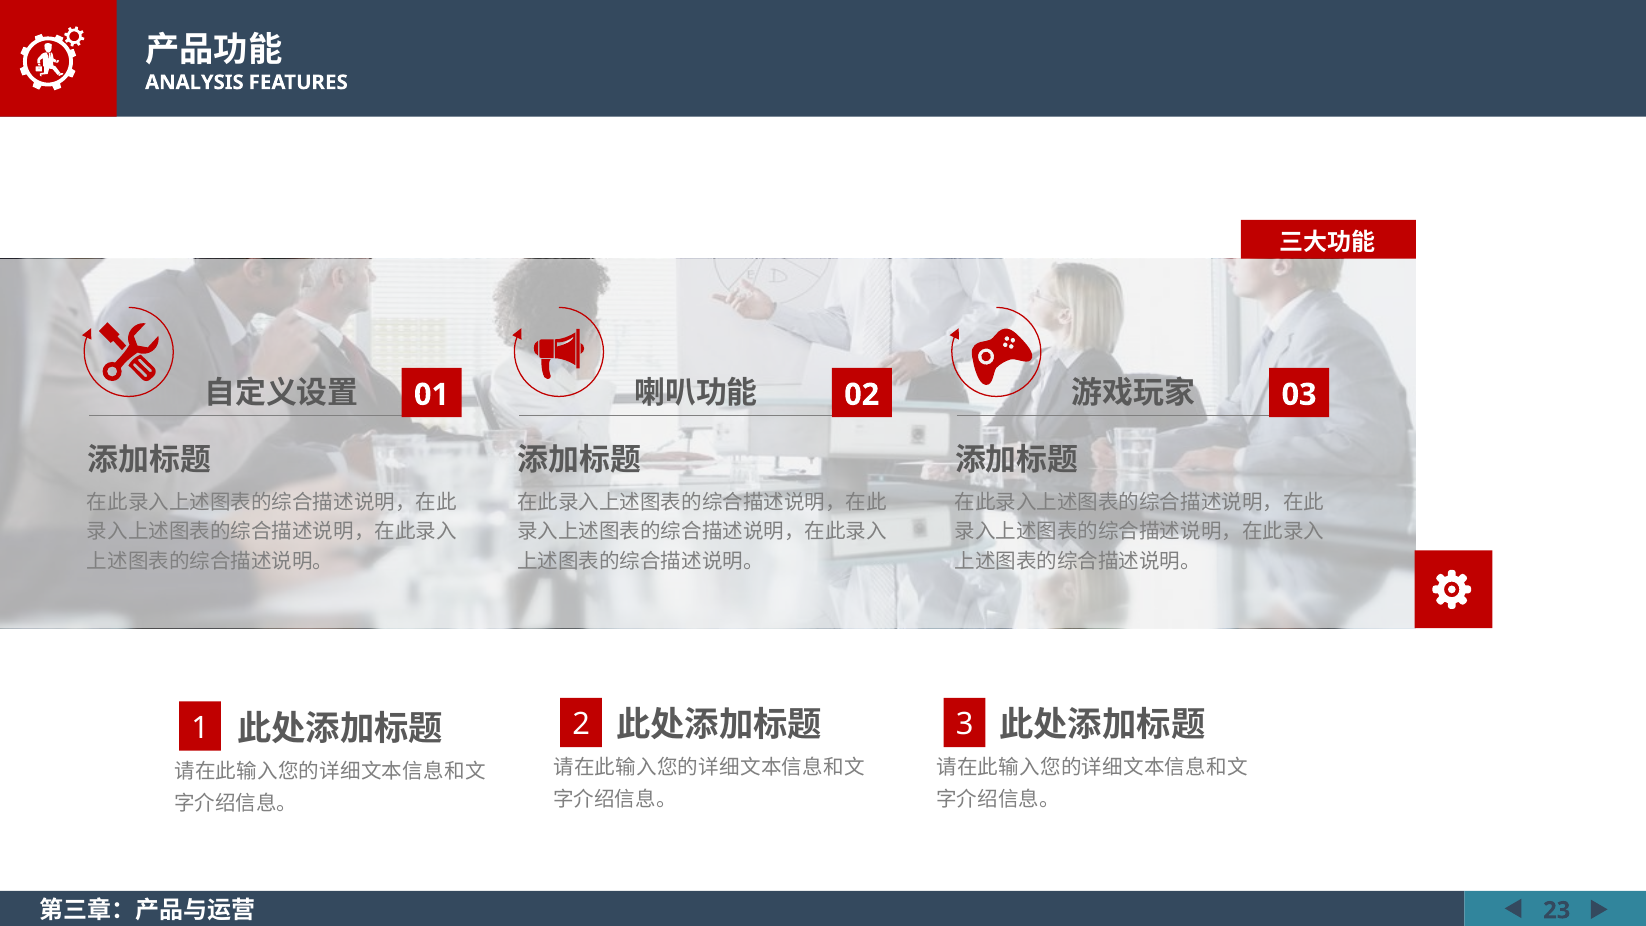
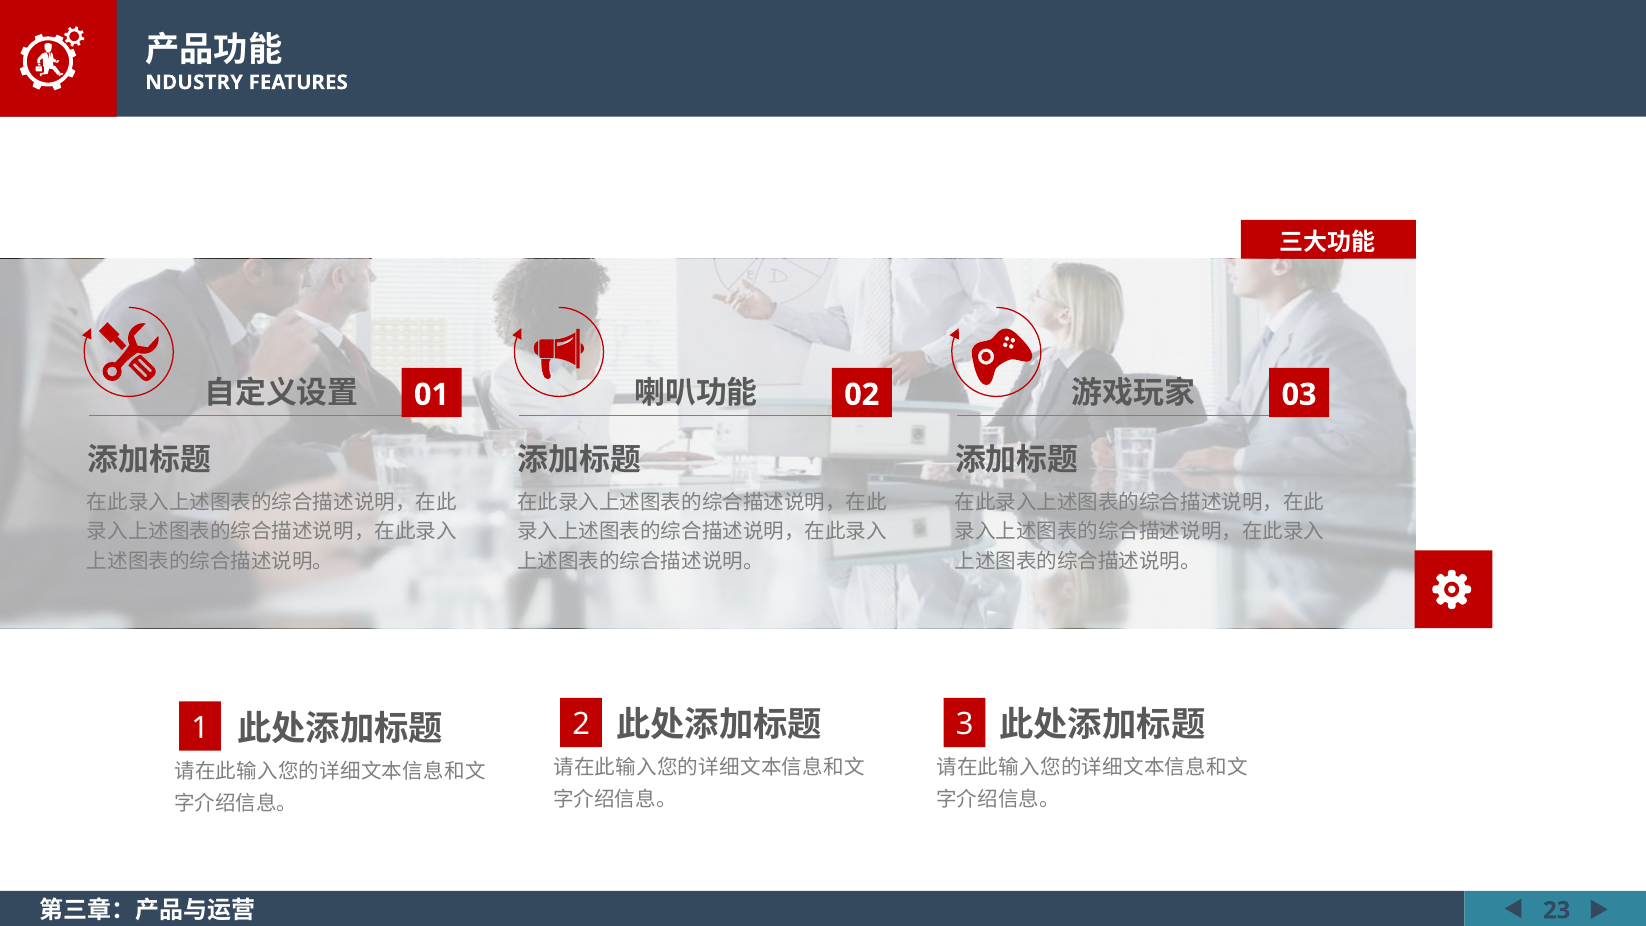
ANALYSIS: ANALYSIS -> NDUSTRY
